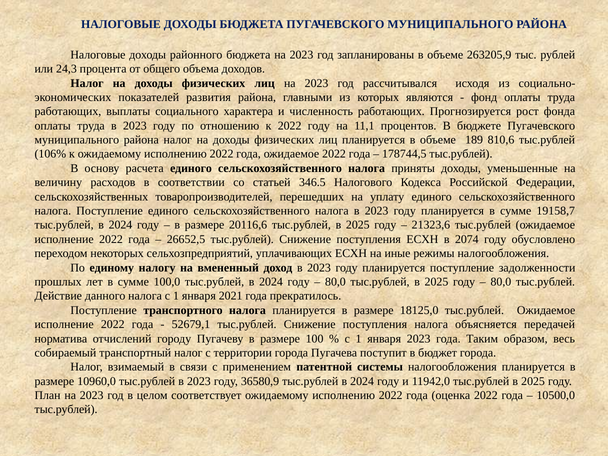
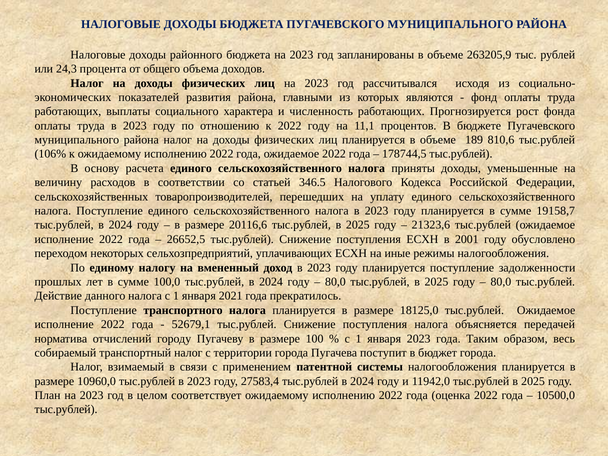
2074: 2074 -> 2001
36580,9: 36580,9 -> 27583,4
